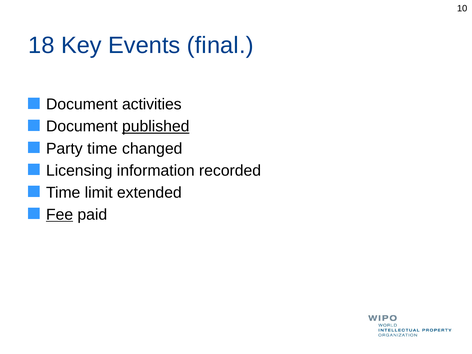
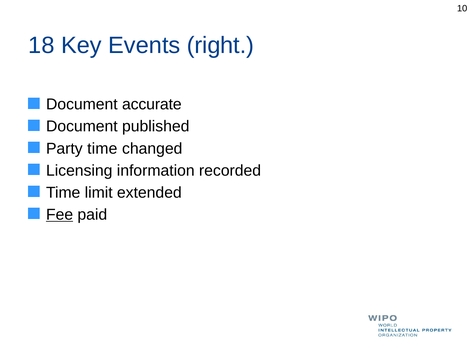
final: final -> right
activities: activities -> accurate
published underline: present -> none
